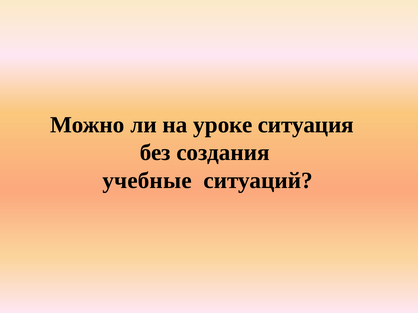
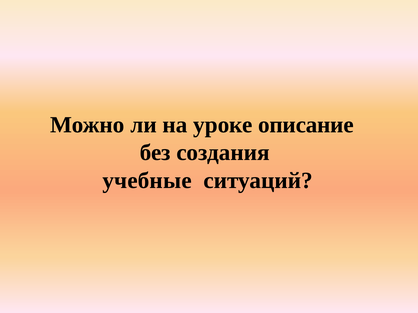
ситуация: ситуация -> описание
